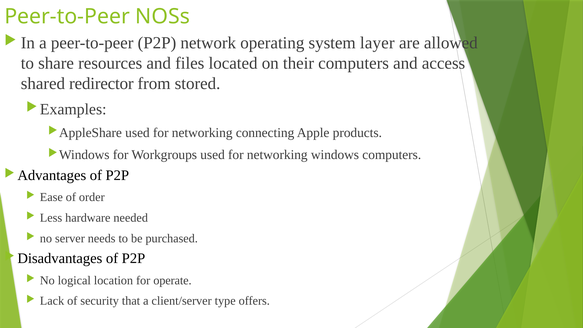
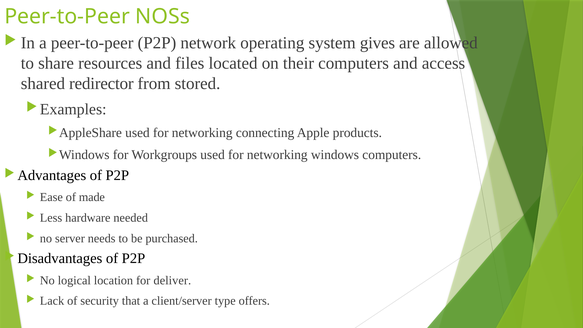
layer: layer -> gives
order: order -> made
operate: operate -> deliver
